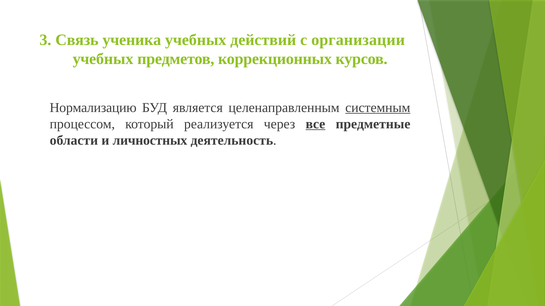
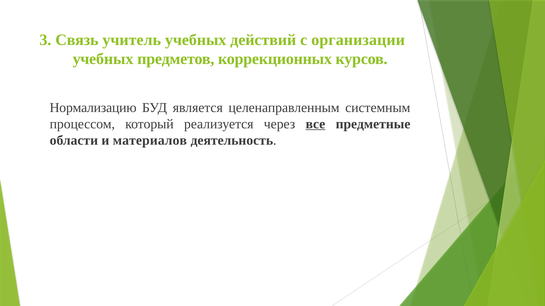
ученика: ученика -> учитель
системным underline: present -> none
личностных: личностных -> материалов
